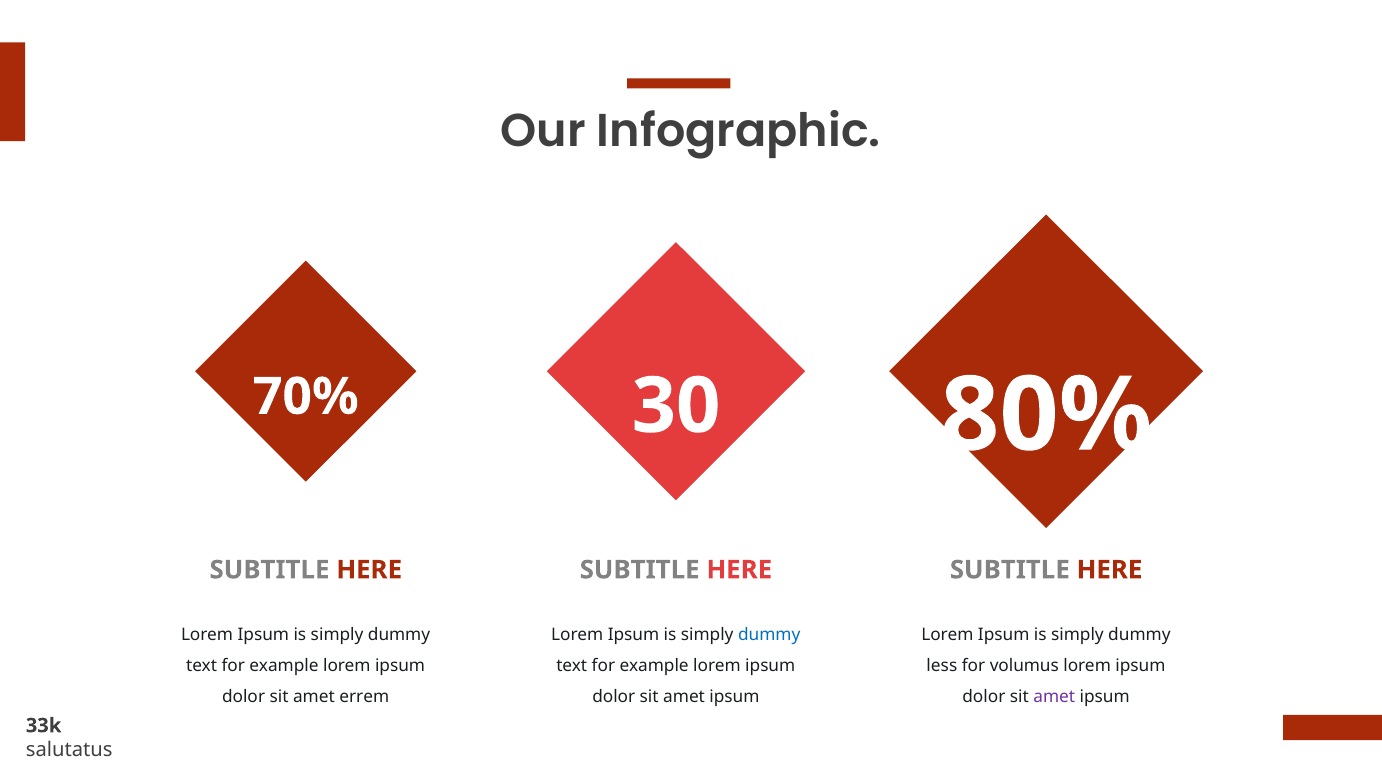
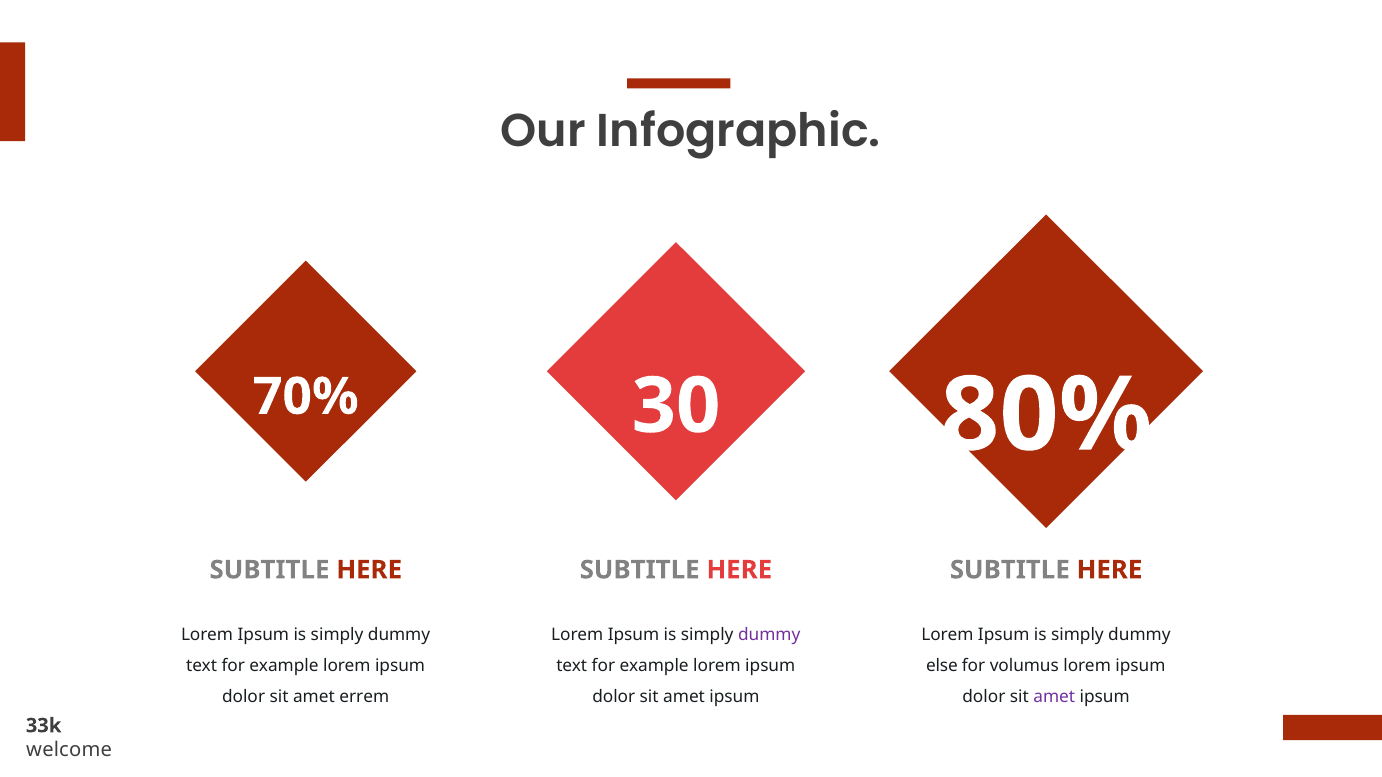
dummy at (769, 635) colour: blue -> purple
less: less -> else
salutatus: salutatus -> welcome
